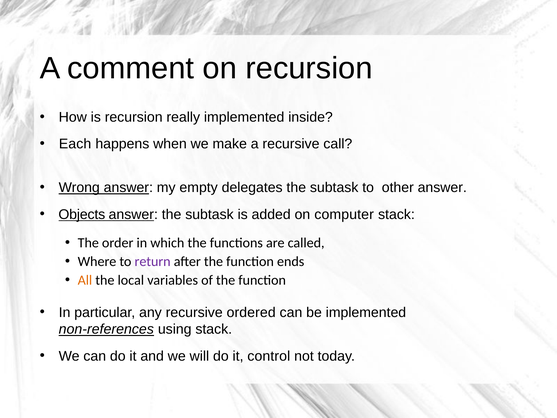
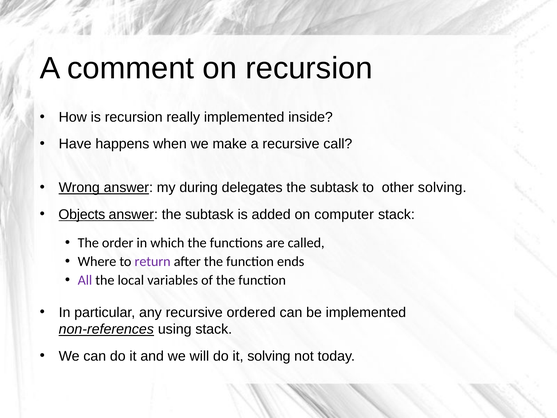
Each: Each -> Have
empty: empty -> during
other answer: answer -> solving
All colour: orange -> purple
it control: control -> solving
